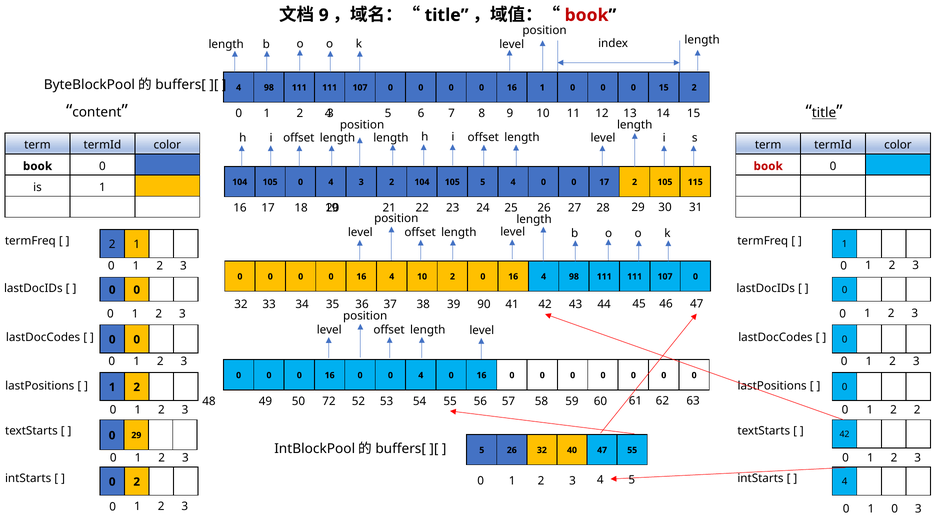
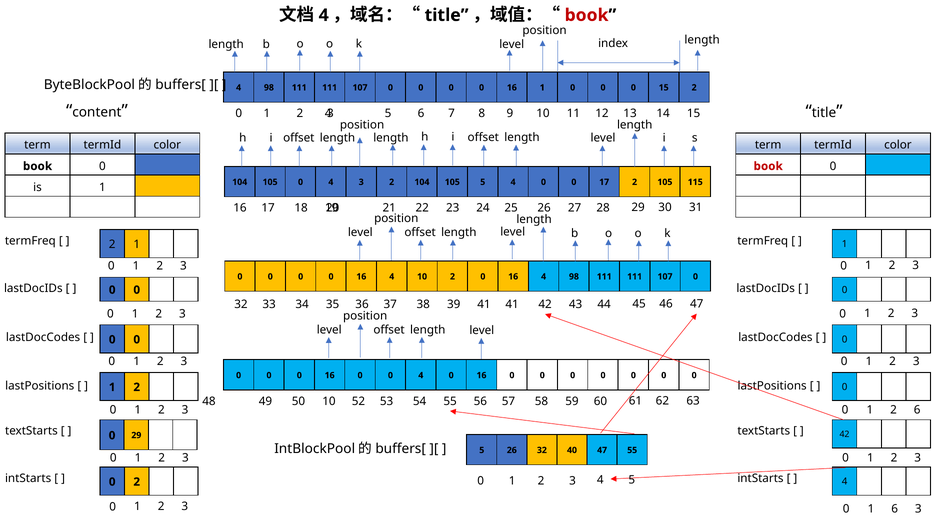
9 at (324, 15): 9 -> 4
title at (824, 113) underline: present -> none
39 90: 90 -> 41
50 72: 72 -> 10
2 2: 2 -> 6
0 1 0: 0 -> 6
